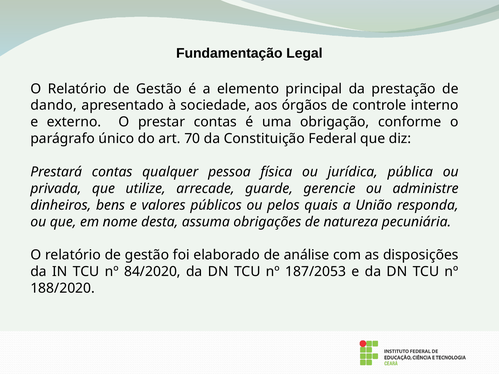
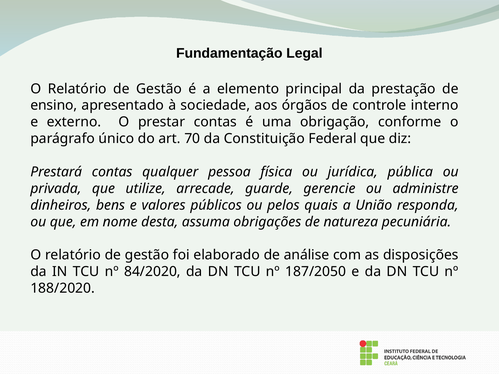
dando: dando -> ensino
187/2053: 187/2053 -> 187/2050
